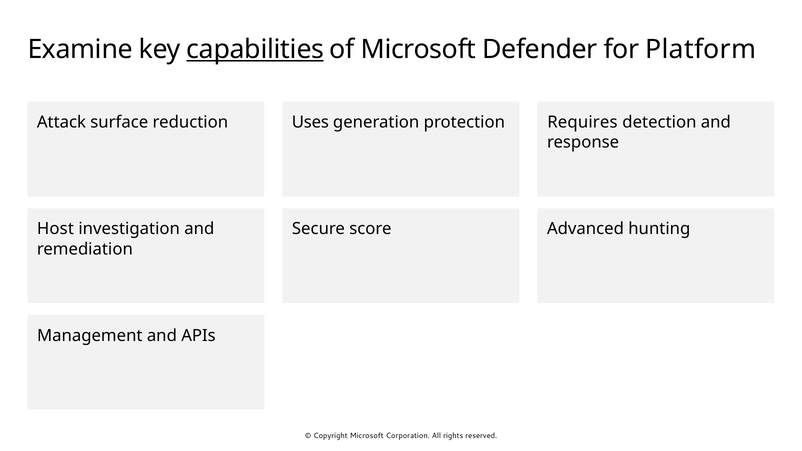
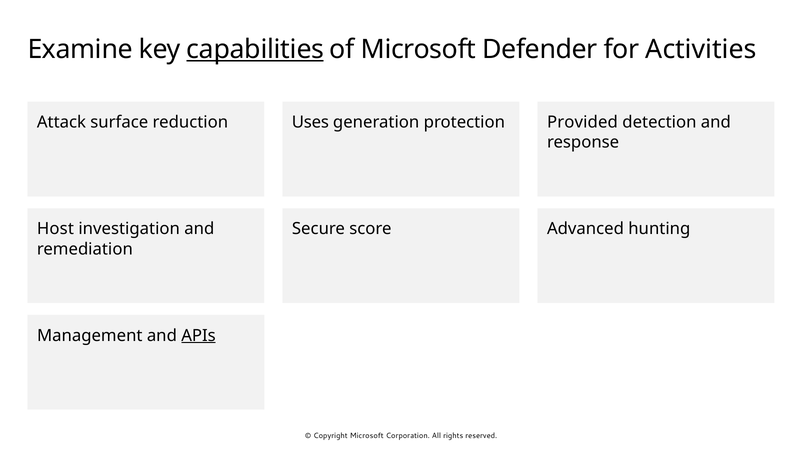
Platform: Platform -> Activities
Requires: Requires -> Provided
APIs underline: none -> present
